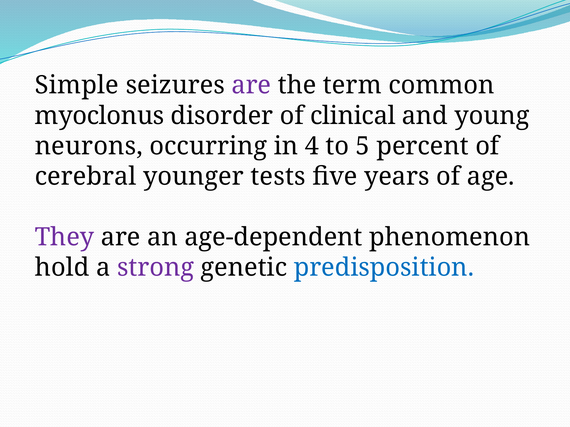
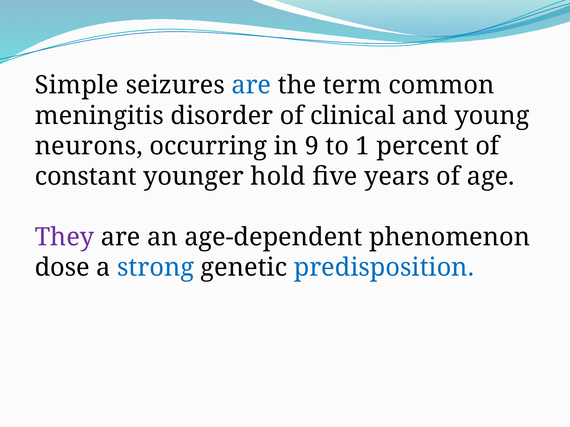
are at (251, 85) colour: purple -> blue
myoclonus: myoclonus -> meningitis
4: 4 -> 9
5: 5 -> 1
cerebral: cerebral -> constant
tests: tests -> hold
hold: hold -> dose
strong colour: purple -> blue
